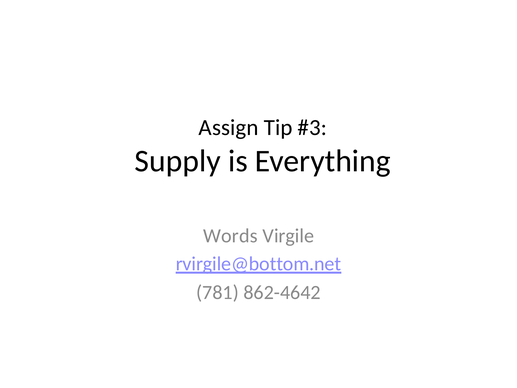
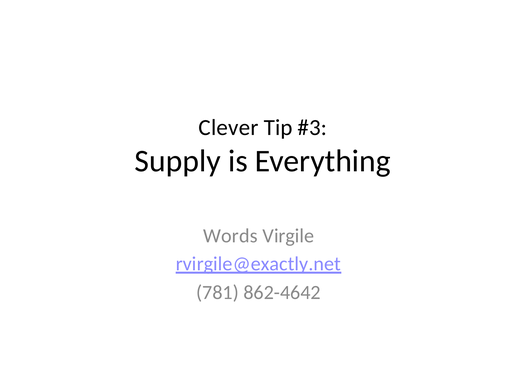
Assign: Assign -> Clever
rvirgile@bottom.net: rvirgile@bottom.net -> rvirgile@exactly.net
